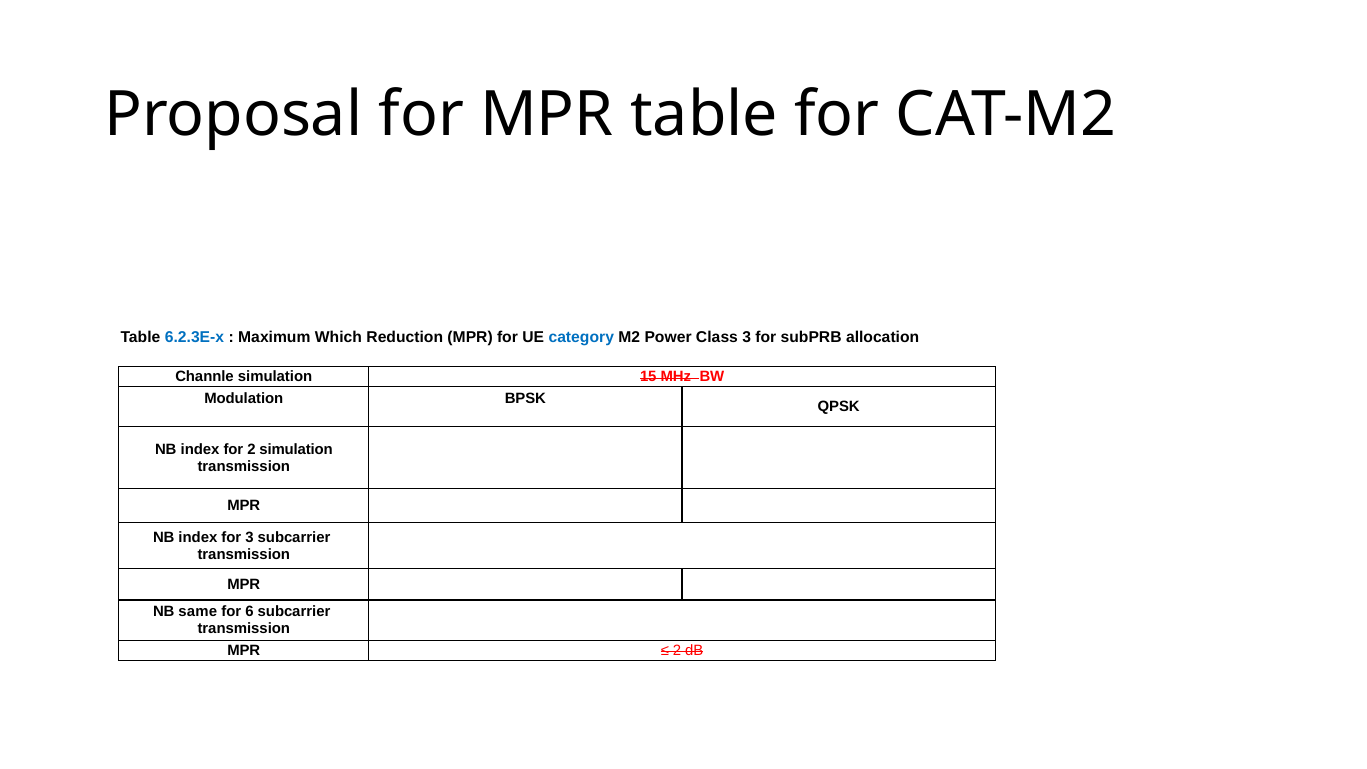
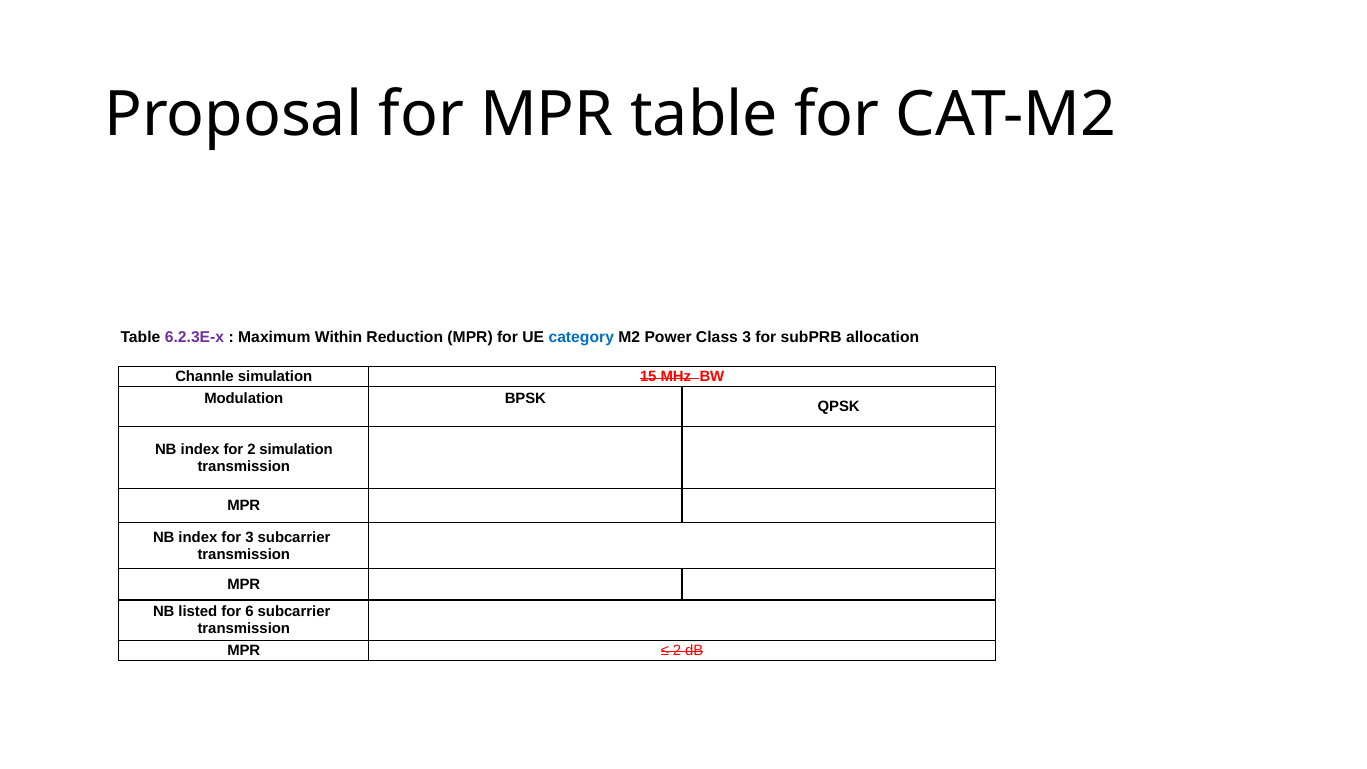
6.2.3E-x colour: blue -> purple
Which: Which -> Within
same: same -> listed
